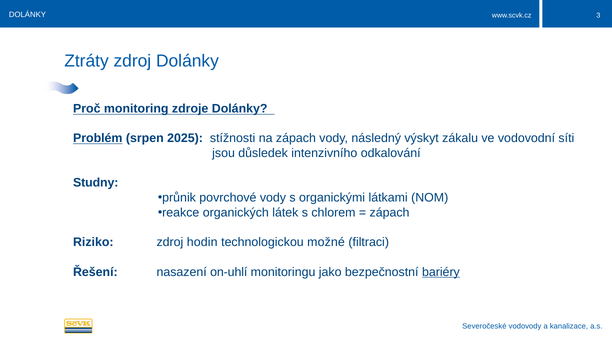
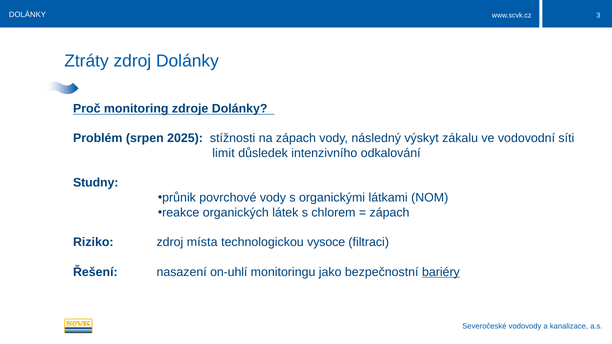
Problém underline: present -> none
jsou: jsou -> limit
hodin: hodin -> místa
možné: možné -> vysoce
